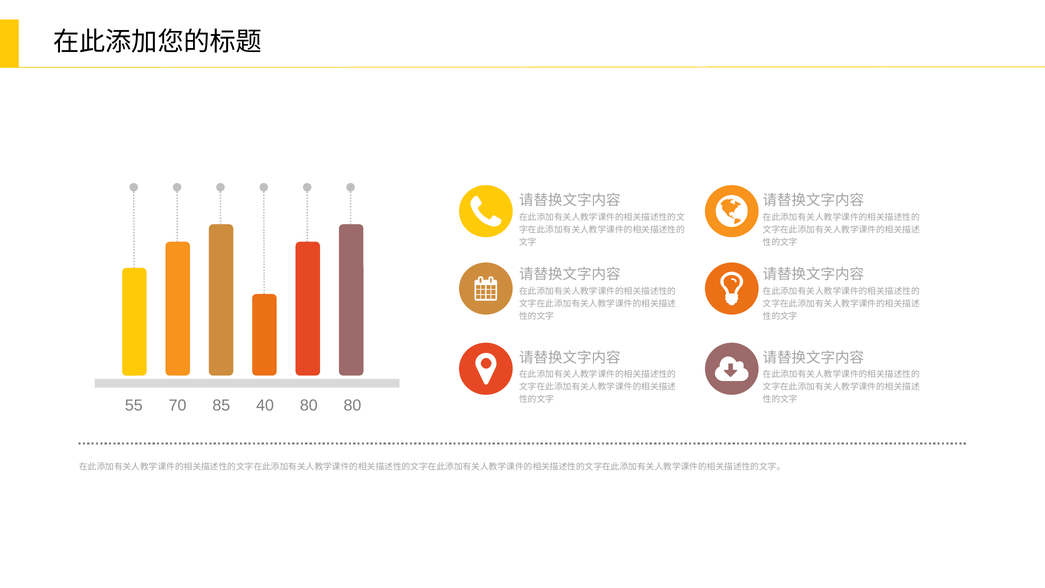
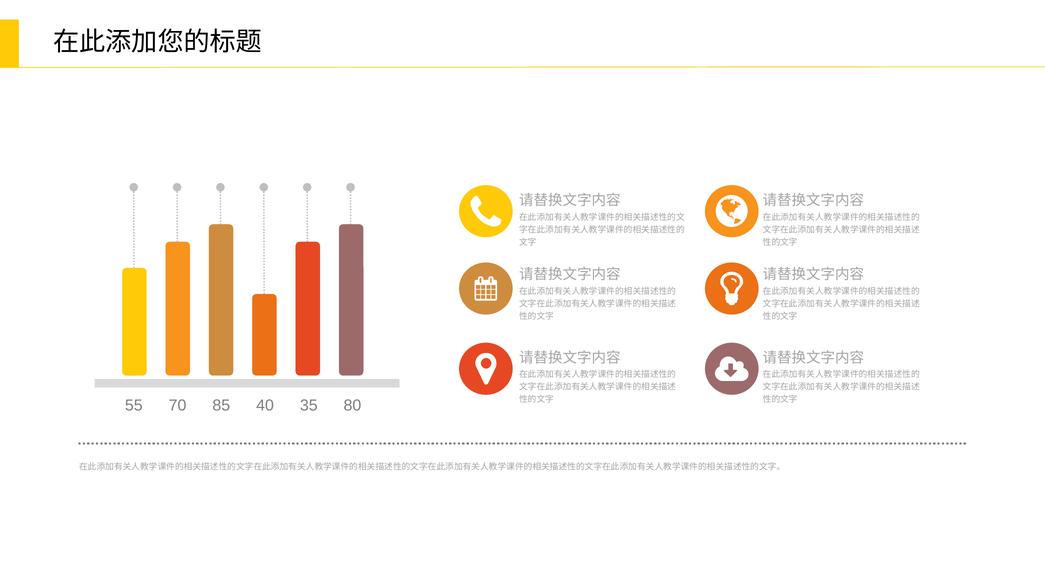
40 80: 80 -> 35
